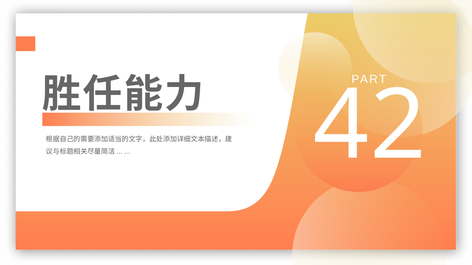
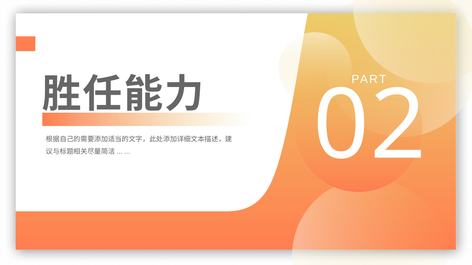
42: 42 -> 02
